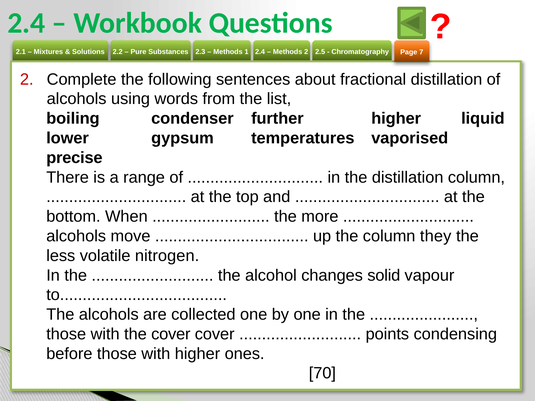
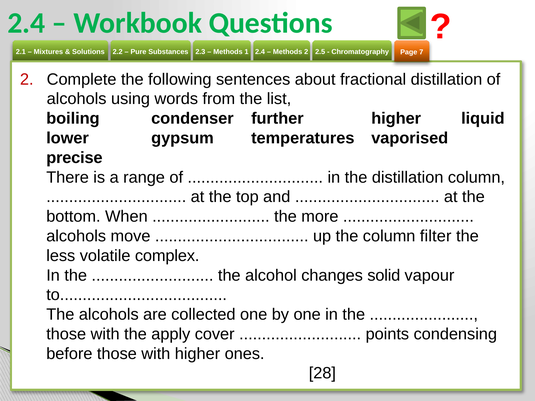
they: they -> filter
nitrogen: nitrogen -> complex
the cover: cover -> apply
70: 70 -> 28
